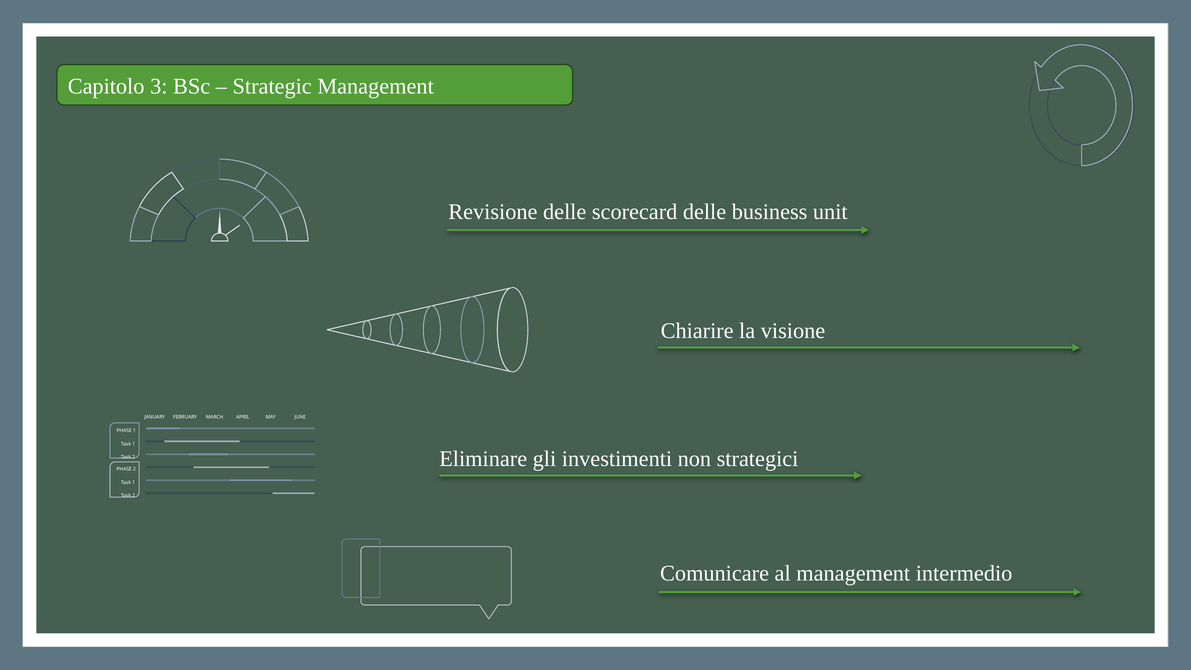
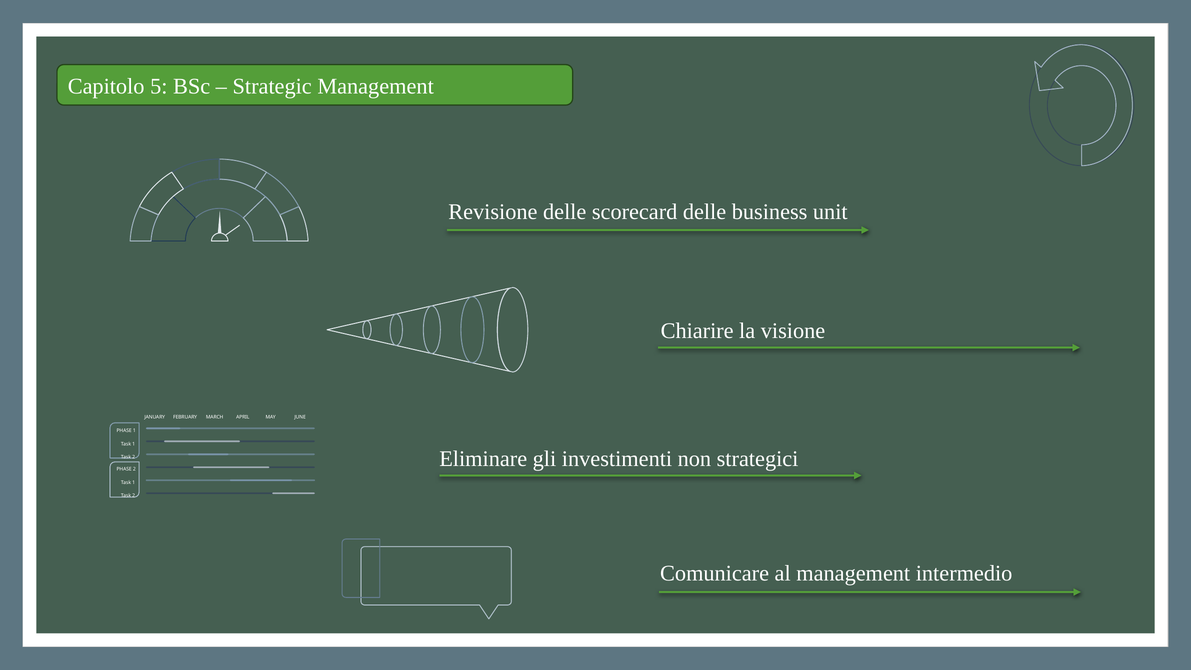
3: 3 -> 5
